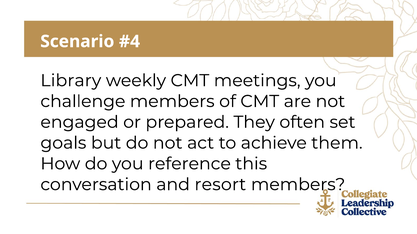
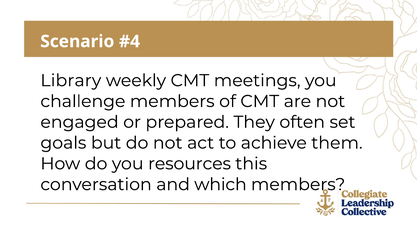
reference: reference -> resources
resort: resort -> which
